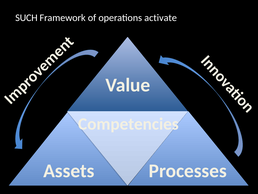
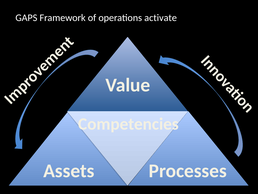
SUCH: SUCH -> GAPS
